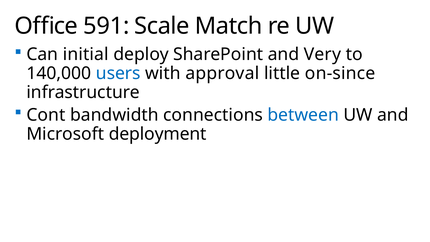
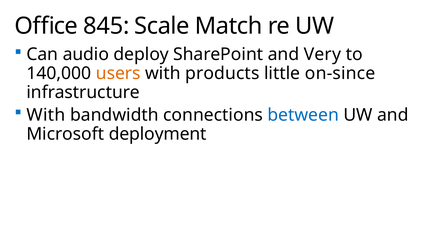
591: 591 -> 845
initial: initial -> audio
users colour: blue -> orange
approval: approval -> products
Cont at (46, 115): Cont -> With
